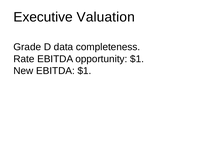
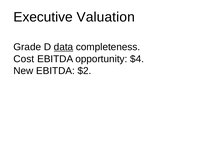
data underline: none -> present
Rate: Rate -> Cost
opportunity $1: $1 -> $4
EBITDA $1: $1 -> $2
